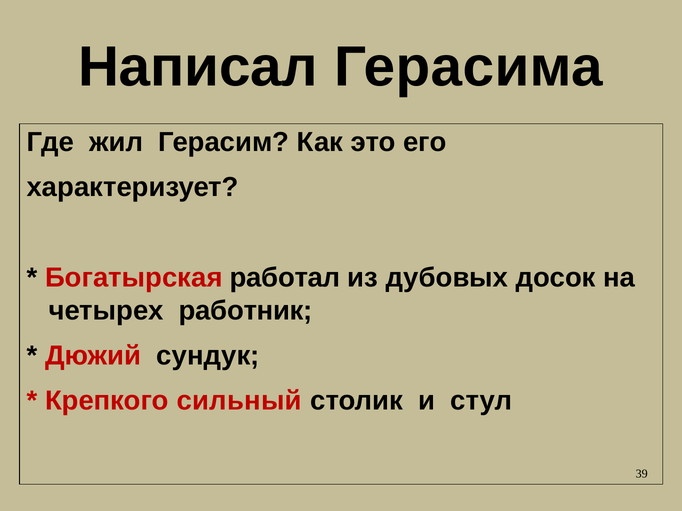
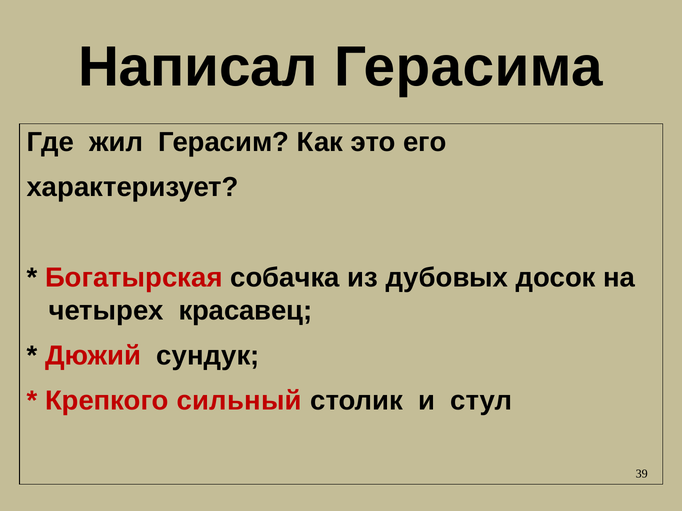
работал: работал -> собачка
работник: работник -> красавец
